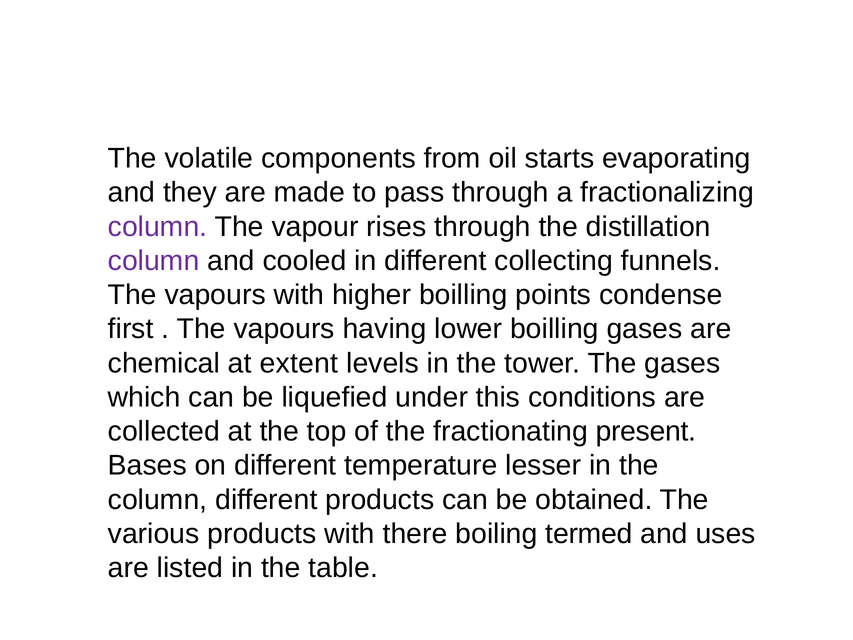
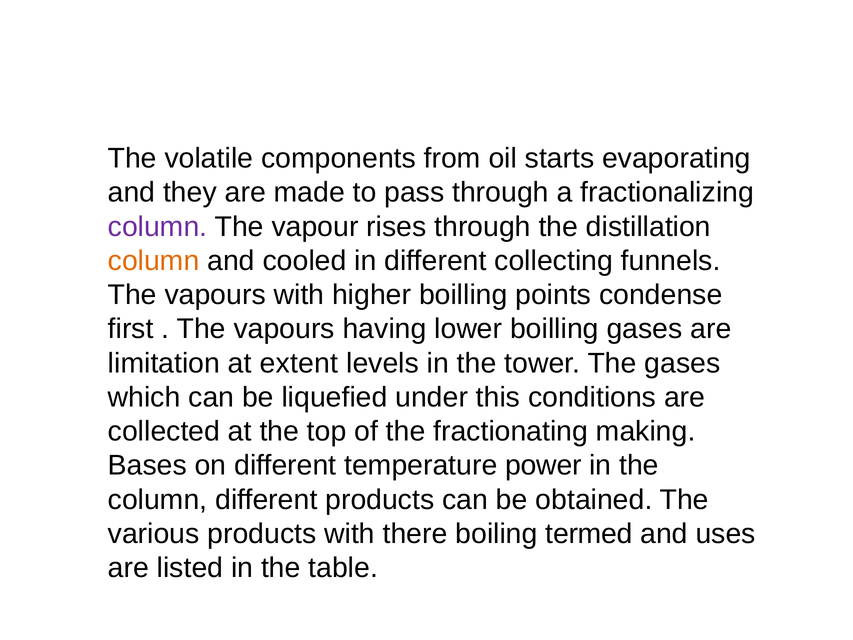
column at (154, 261) colour: purple -> orange
chemical: chemical -> limitation
present: present -> making
lesser: lesser -> power
